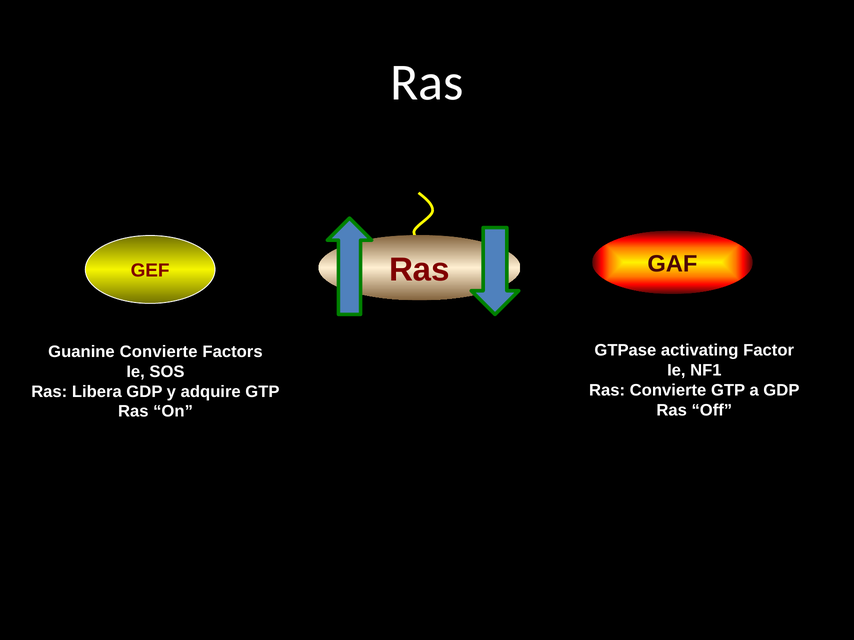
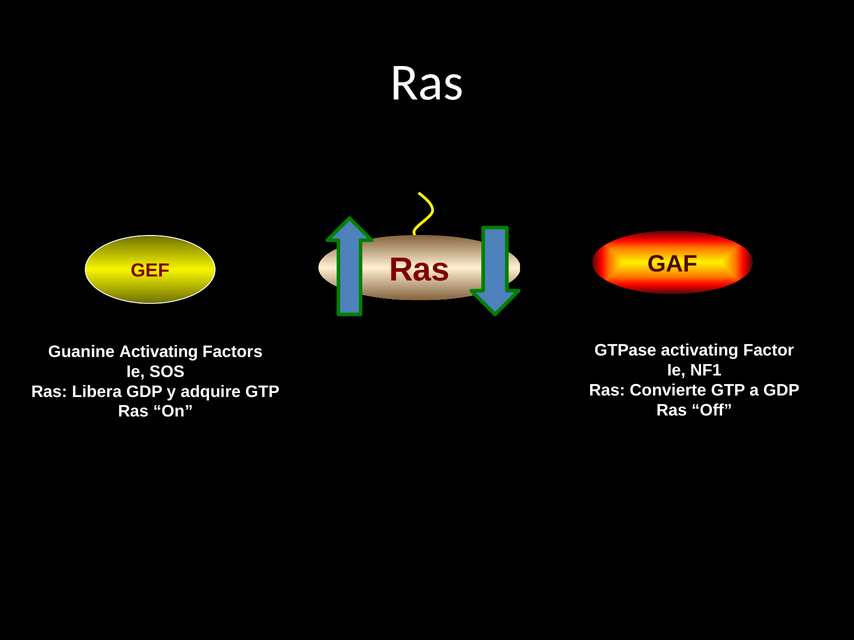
Guanine Convierte: Convierte -> Activating
